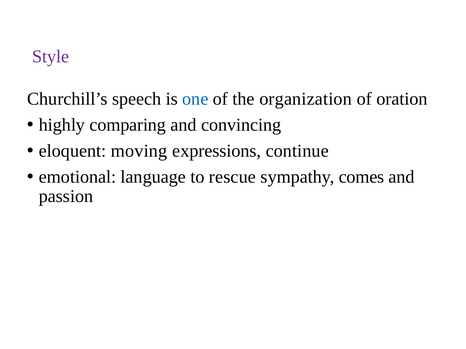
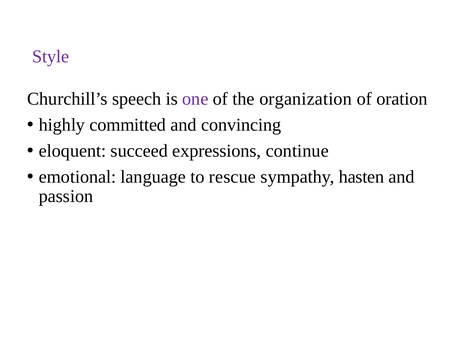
one colour: blue -> purple
comparing: comparing -> committed
moving: moving -> succeed
comes: comes -> hasten
